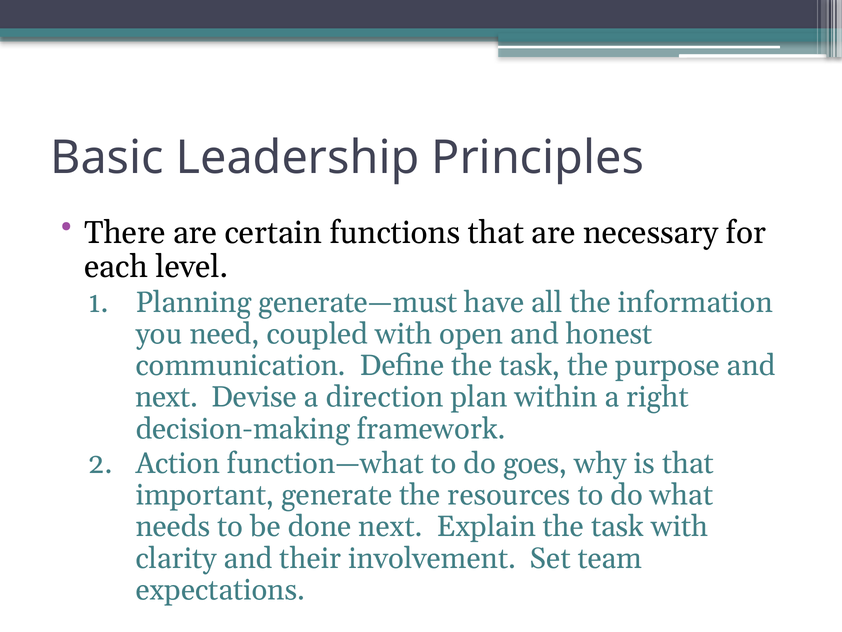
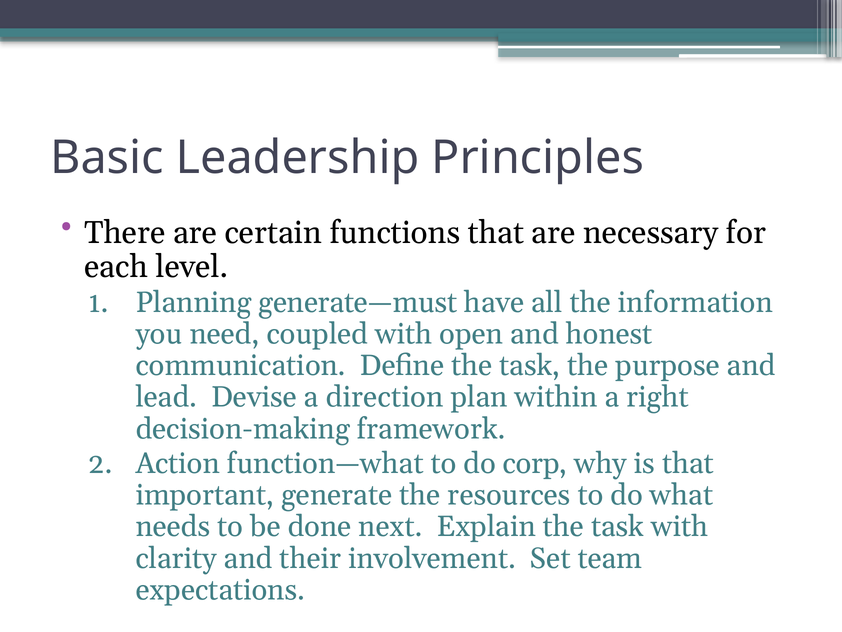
next at (167, 397): next -> lead
goes: goes -> corp
